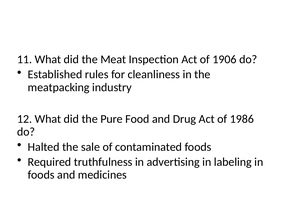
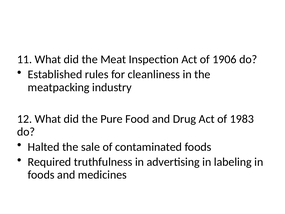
1986: 1986 -> 1983
